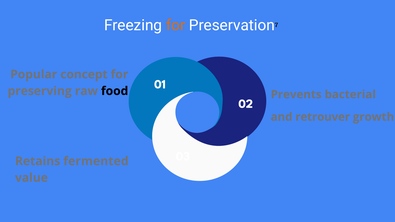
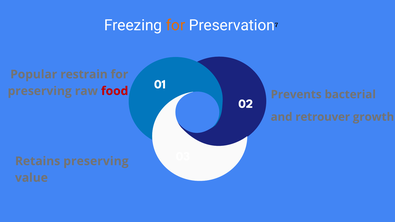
concept: concept -> restrain
food colour: black -> red
Retains fermented: fermented -> preserving
